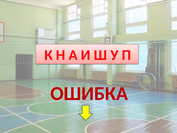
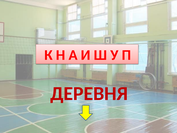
ОШИБКА: ОШИБКА -> ДЕРЕВНЯ
